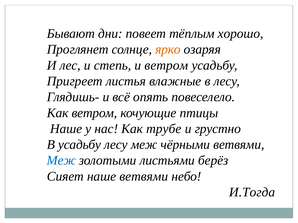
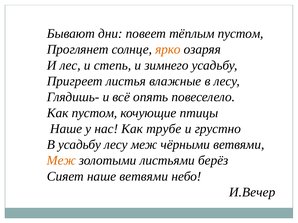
тёплым хорошо: хорошо -> пустом
и ветром: ветром -> зимнего
Как ветром: ветром -> пустом
Меж at (61, 161) colour: blue -> orange
И.Тогда: И.Тогда -> И.Вечер
